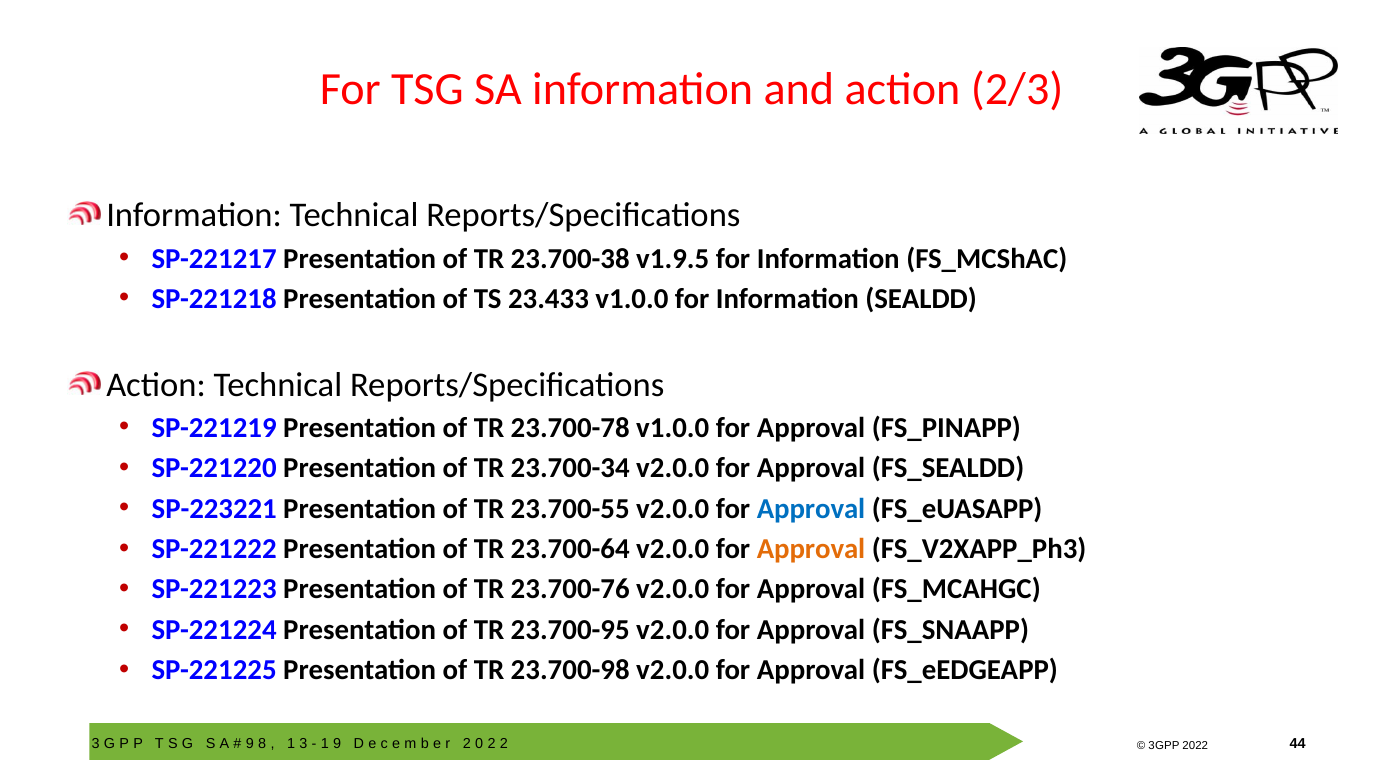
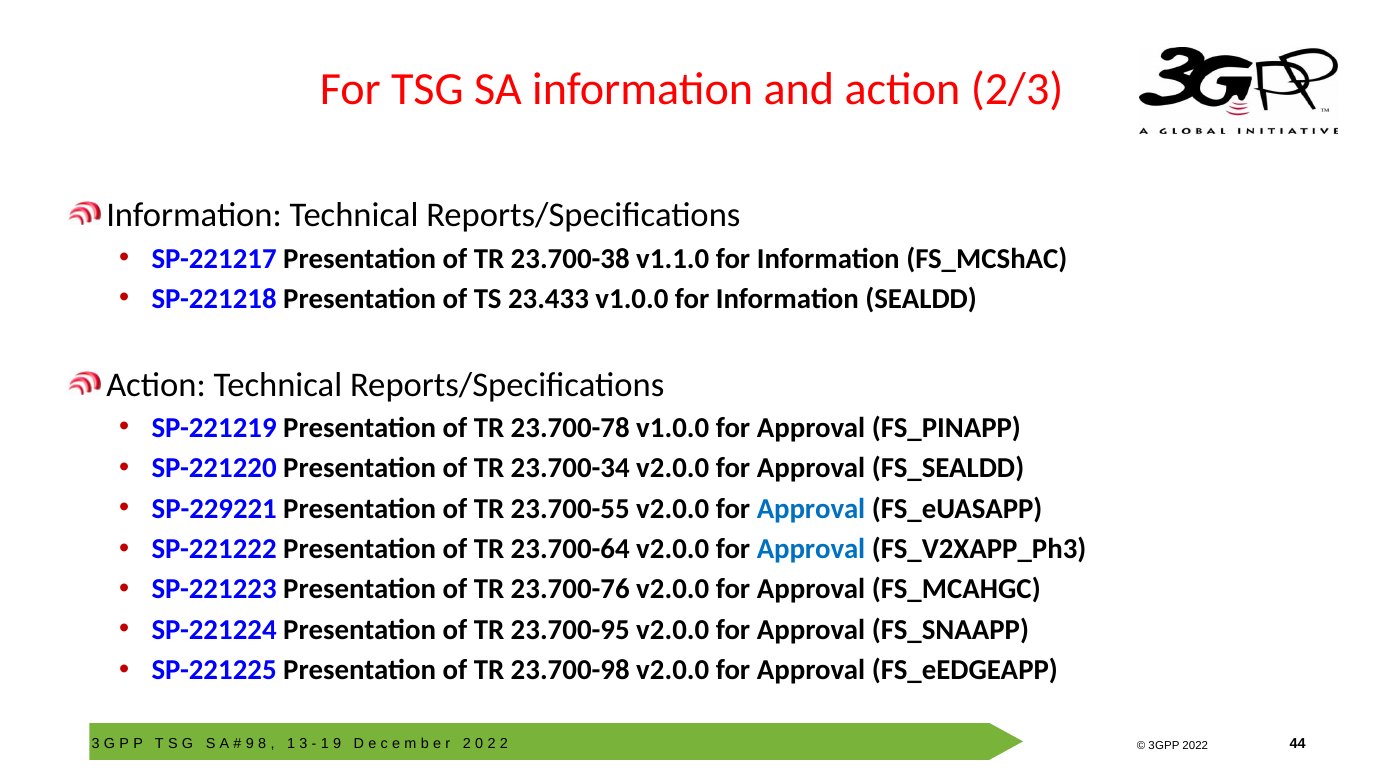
v1.9.5: v1.9.5 -> v1.1.0
SP-223221: SP-223221 -> SP-229221
Approval at (811, 549) colour: orange -> blue
